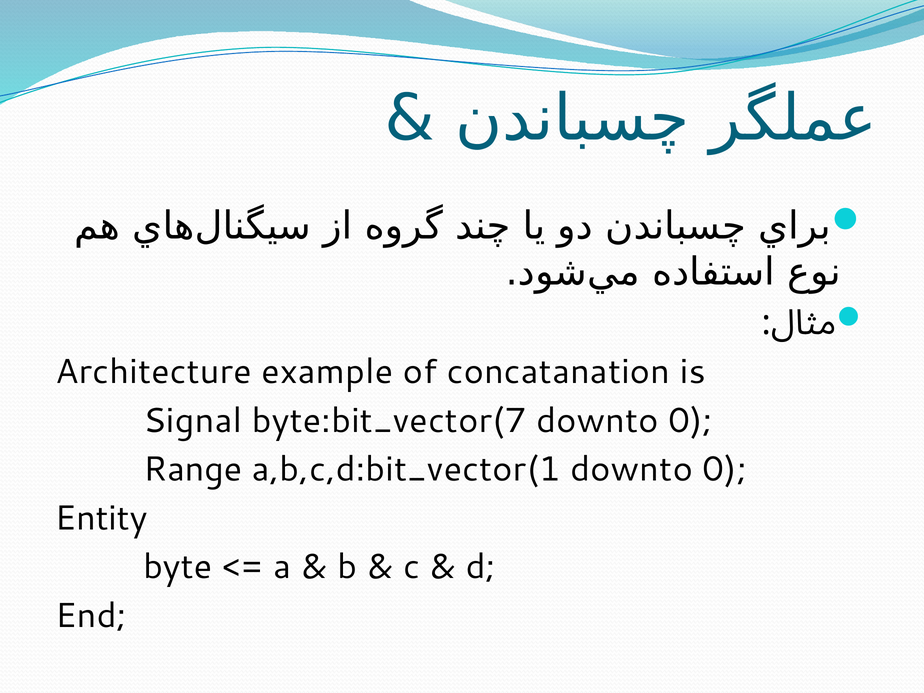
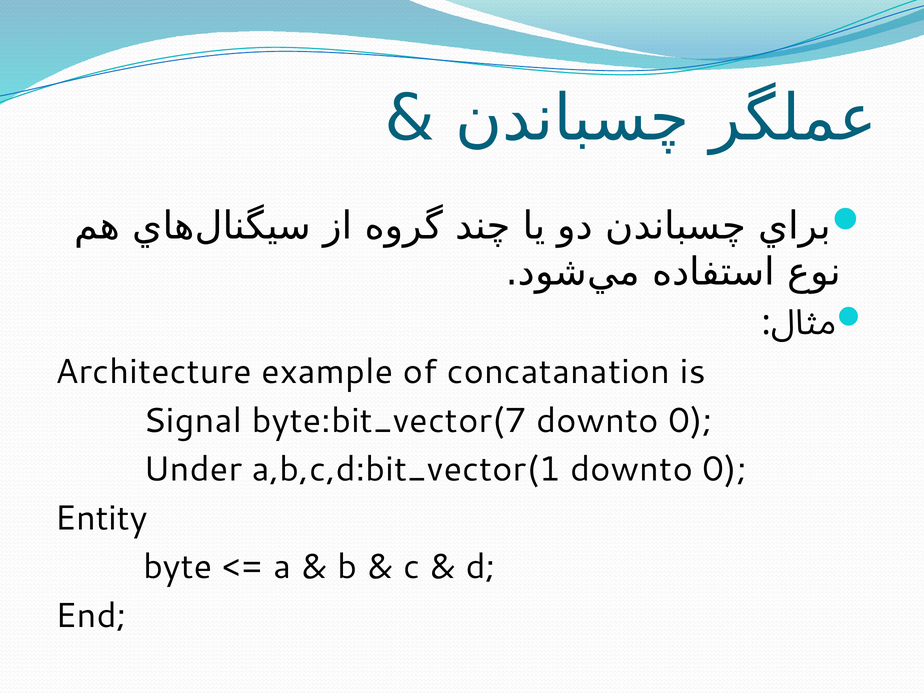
Range: Range -> Under
